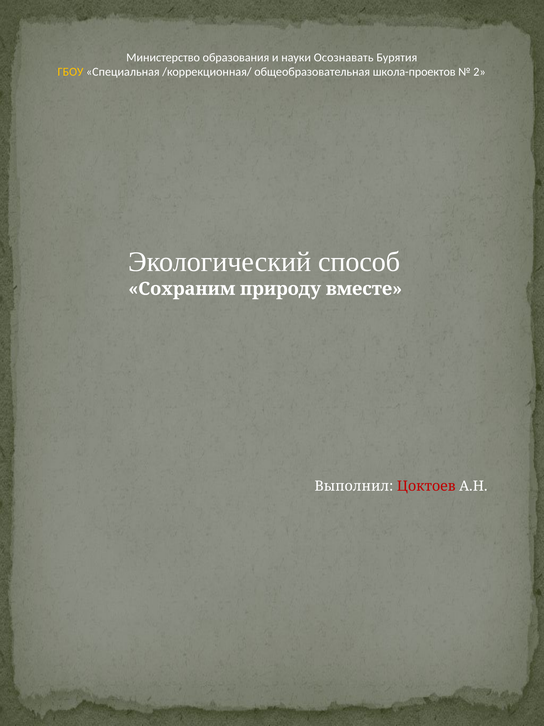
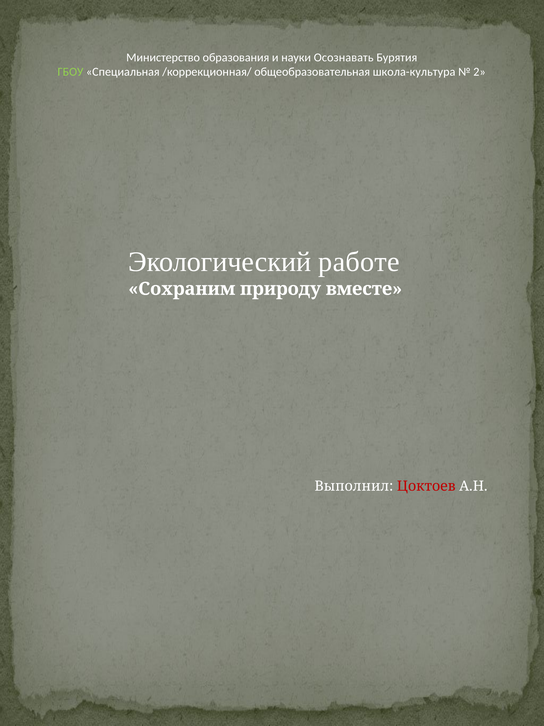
ГБОУ colour: yellow -> light green
школа-проектов: школа-проектов -> школа-культура
способ: способ -> работе
